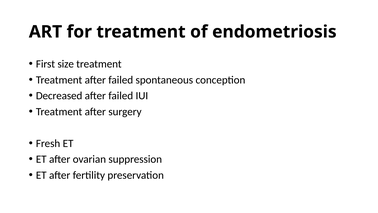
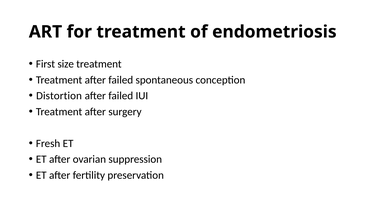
Decreased: Decreased -> Distortion
